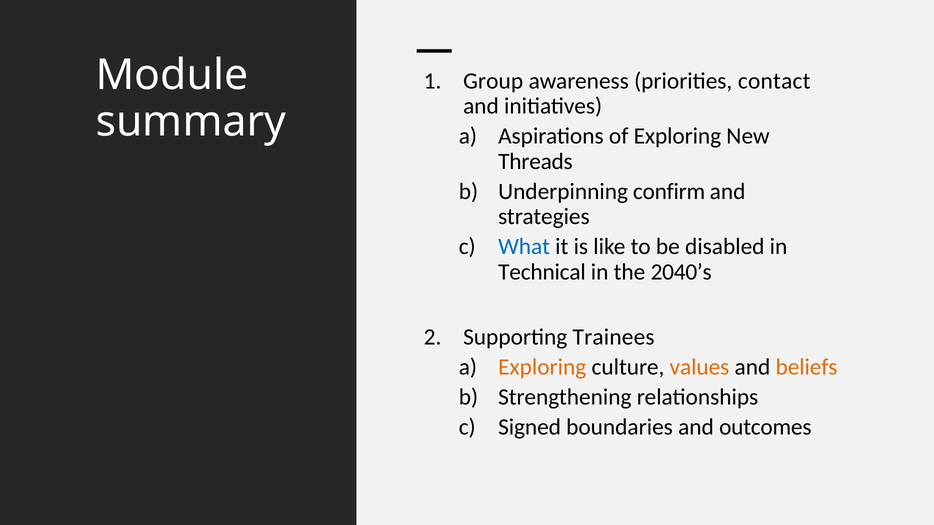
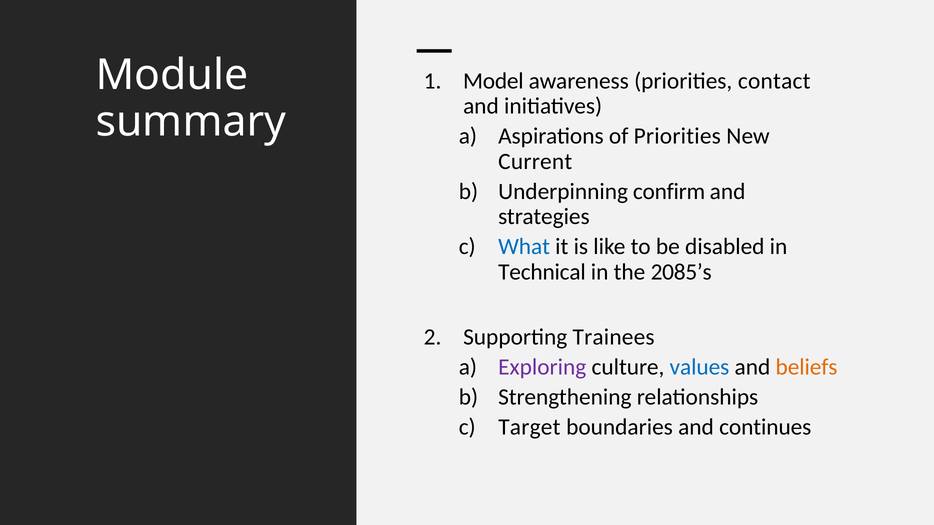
Group: Group -> Model
of Exploring: Exploring -> Priorities
Threads: Threads -> Current
2040’s: 2040’s -> 2085’s
Exploring at (542, 367) colour: orange -> purple
values colour: orange -> blue
Signed: Signed -> Target
outcomes: outcomes -> continues
